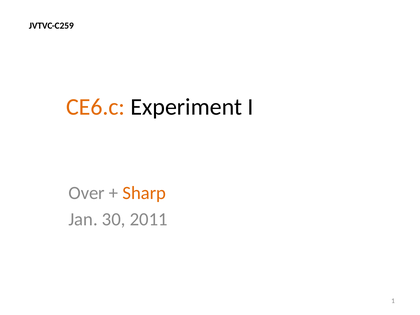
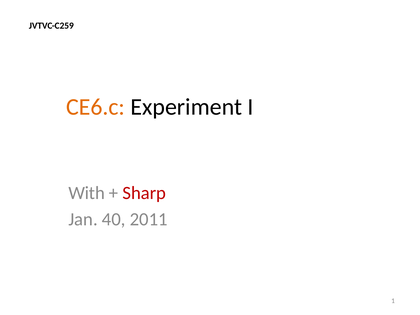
Over: Over -> With
Sharp colour: orange -> red
30: 30 -> 40
